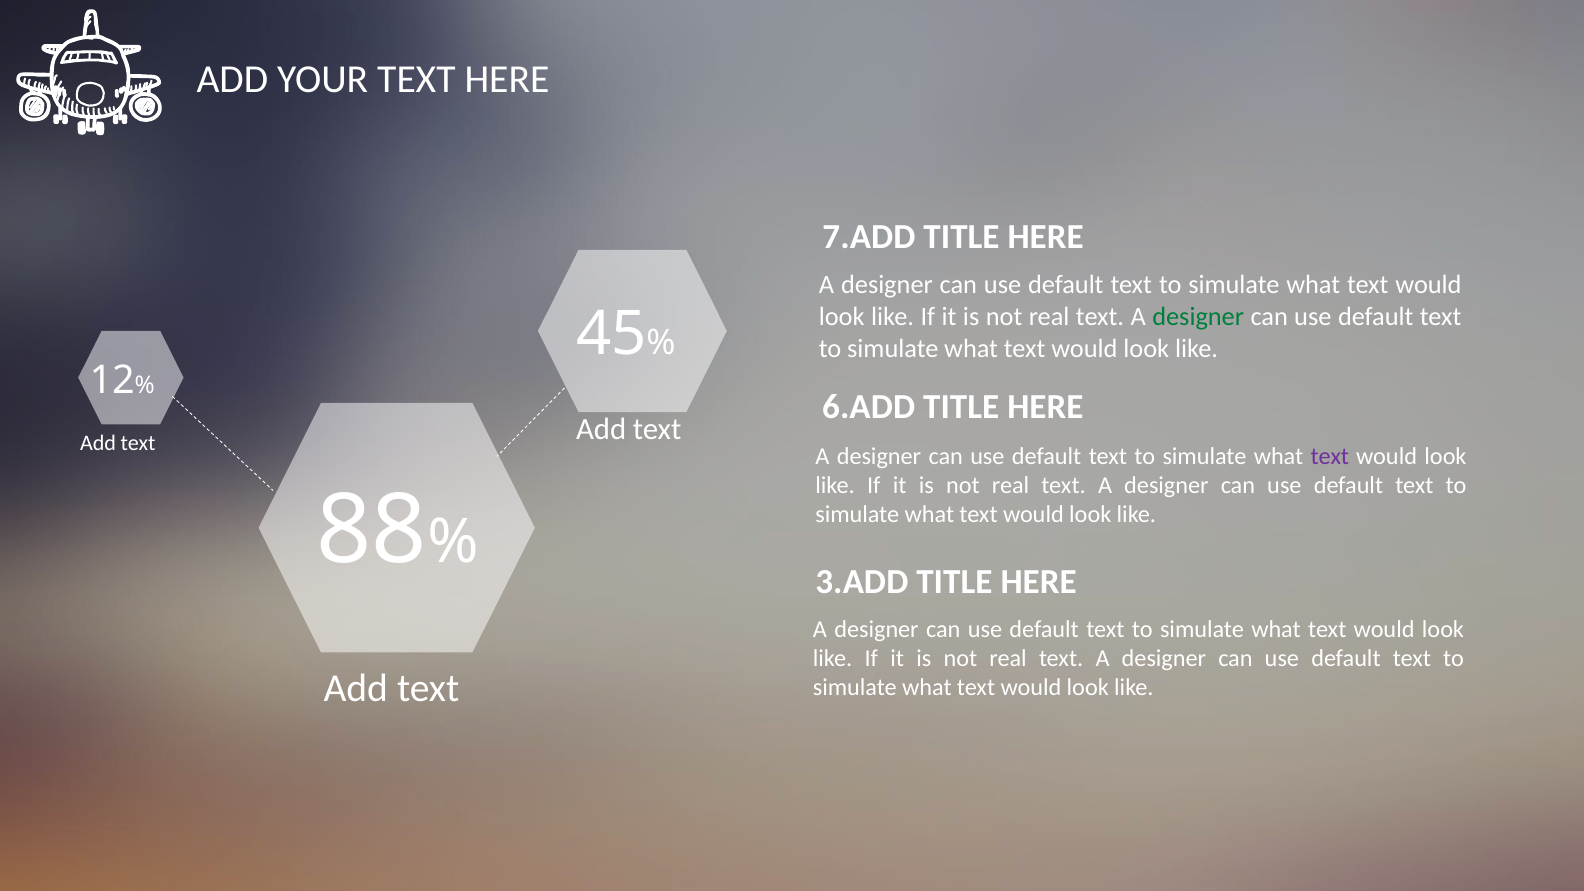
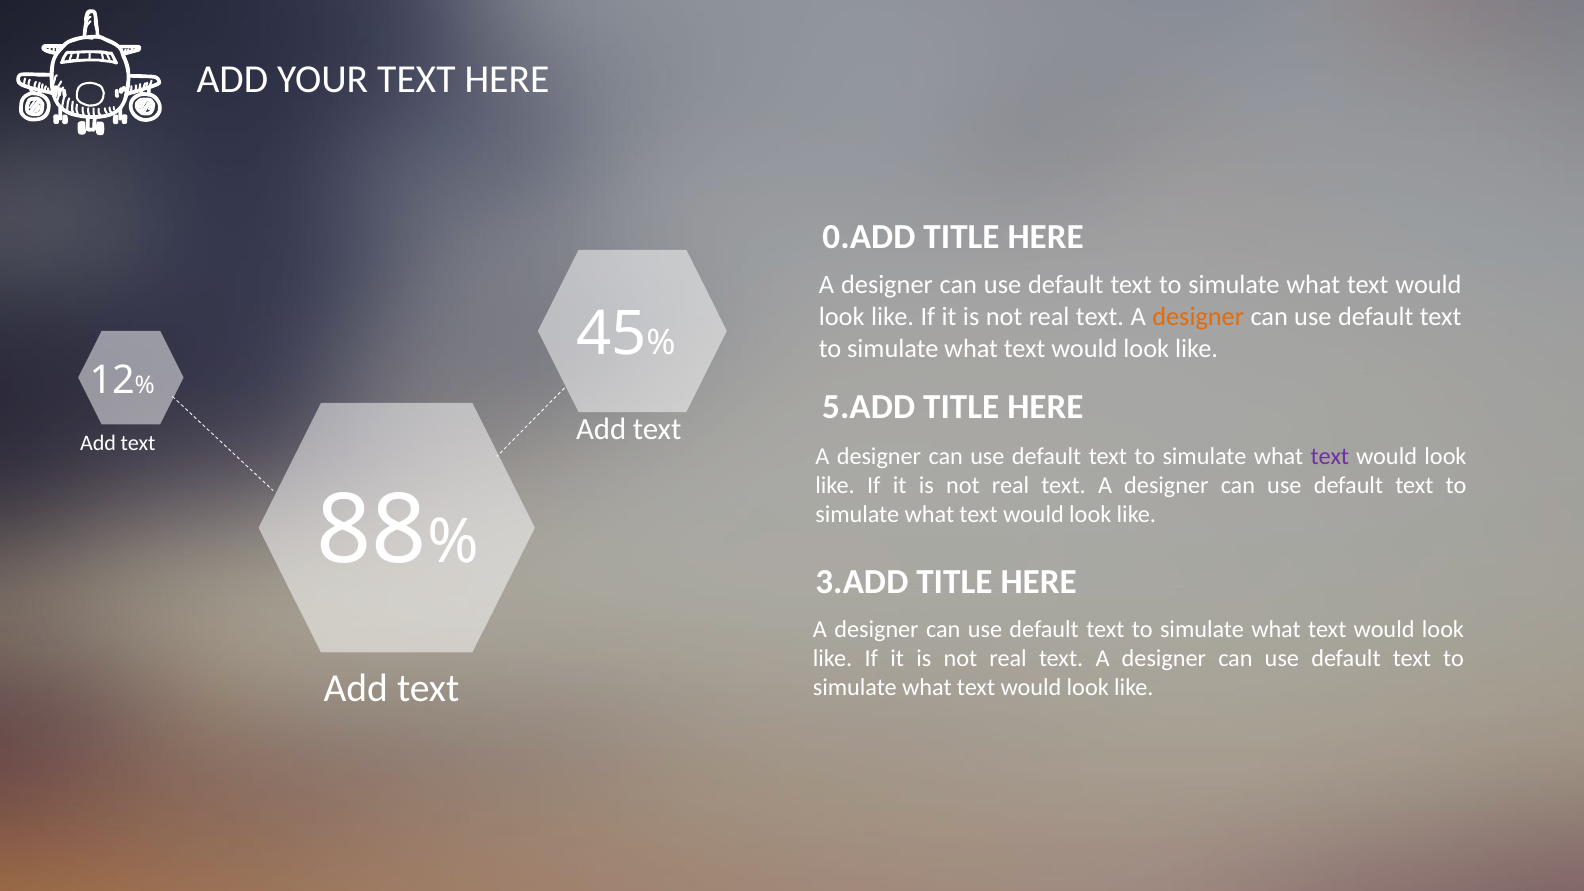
7.ADD: 7.ADD -> 0.ADD
designer at (1198, 317) colour: green -> orange
6.ADD: 6.ADD -> 5.ADD
